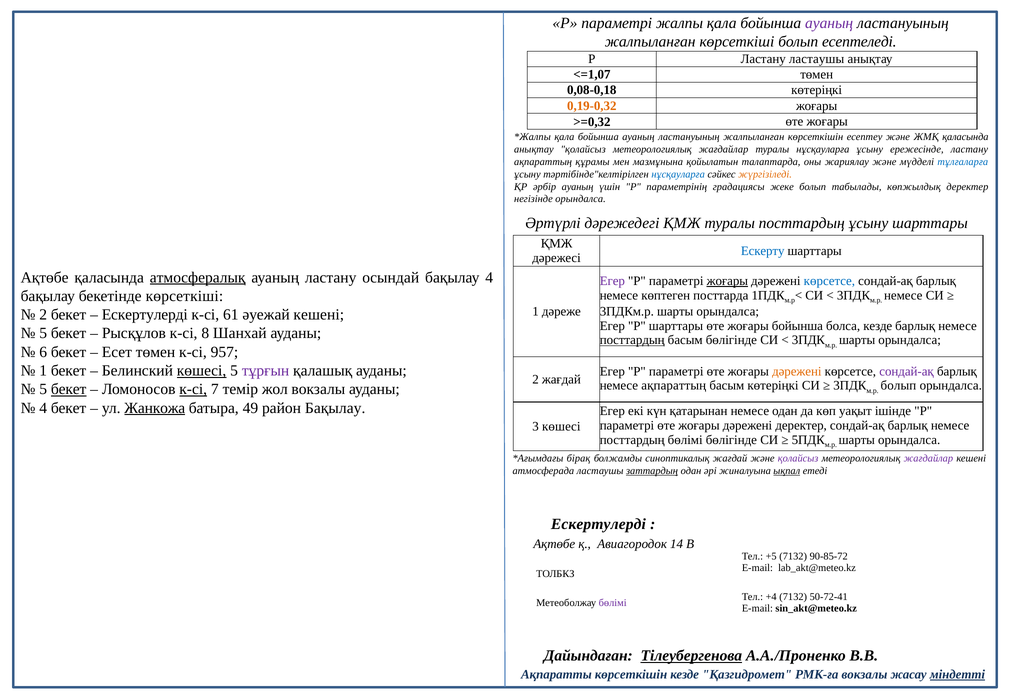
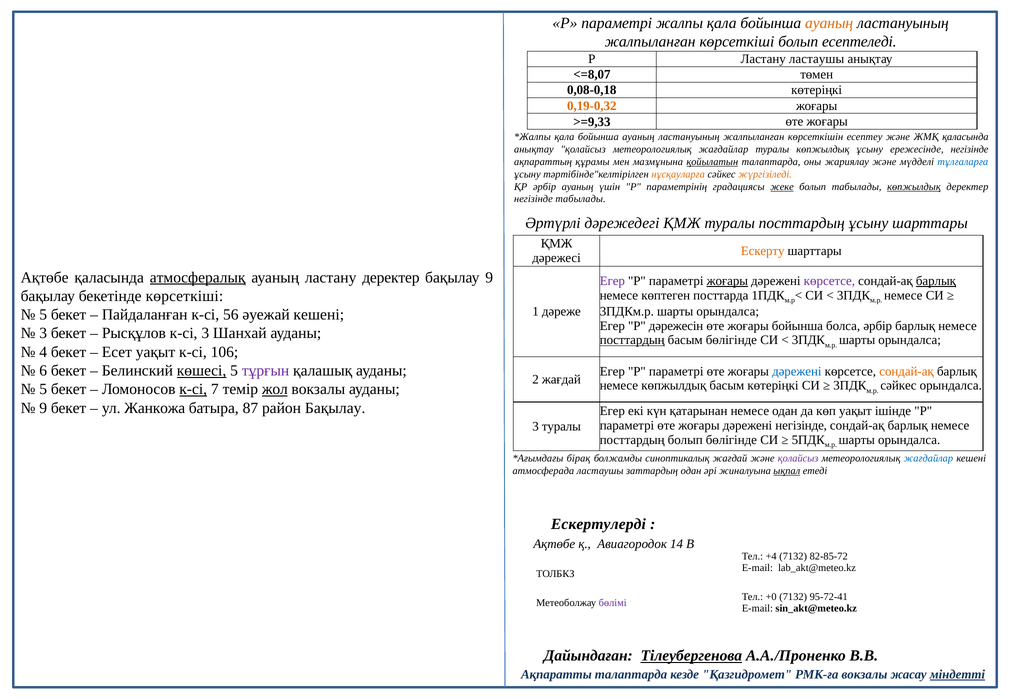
ауаның at (829, 23) colour: purple -> orange
<=1,07: <=1,07 -> <=8,07
>=0,32: >=0,32 -> >=9,33
туралы нұсқауларға: нұсқауларға -> көпжылдық
ережесінде ластану: ластану -> негізінде
қойылатын underline: none -> present
нұсқауларға at (678, 174) colour: blue -> orange
жеке underline: none -> present
көпжылдық at (914, 187) underline: none -> present
негізінде орындалса: орындалса -> табылады
Ескерту colour: blue -> orange
ластану осындай: осындай -> деректер
бақылау 4: 4 -> 9
көрсетсе at (829, 281) colour: blue -> purple
барлық at (936, 281) underline: none -> present
2 at (43, 315): 2 -> 5
Ескертулерді at (145, 315): Ескертулерді -> Пайдаланған
61: 61 -> 56
P шарттары: шарттары -> дәрежесін
болса кезде: кезде -> әрбір
5 at (43, 333): 5 -> 3
к-сі 8: 8 -> 3
6: 6 -> 4
Есет төмен: төмен -> уақыт
957: 957 -> 106
1 at (43, 371): 1 -> 6
дәрежені at (797, 371) colour: orange -> blue
сондай-ақ at (907, 371) colour: purple -> orange
немесе ақпараттың: ақпараттың -> көпжылдық
болып at (898, 386): болып -> сәйкес
бекет at (69, 389) underline: present -> none
жол underline: none -> present
4 at (43, 408): 4 -> 9
Жанкожа underline: present -> none
49: 49 -> 87
дәрежені деректер: деректер -> негізінде
3 көшесі: көшесі -> туралы
посттардың бөлімі: бөлімі -> болып
жағдайлар at (928, 459) colour: purple -> blue
заттардың underline: present -> none
+5: +5 -> +4
90-85-72: 90-85-72 -> 82-85-72
+4: +4 -> +0
50-72-41: 50-72-41 -> 95-72-41
Ақпаратты көрсеткішін: көрсеткішін -> талаптарда
